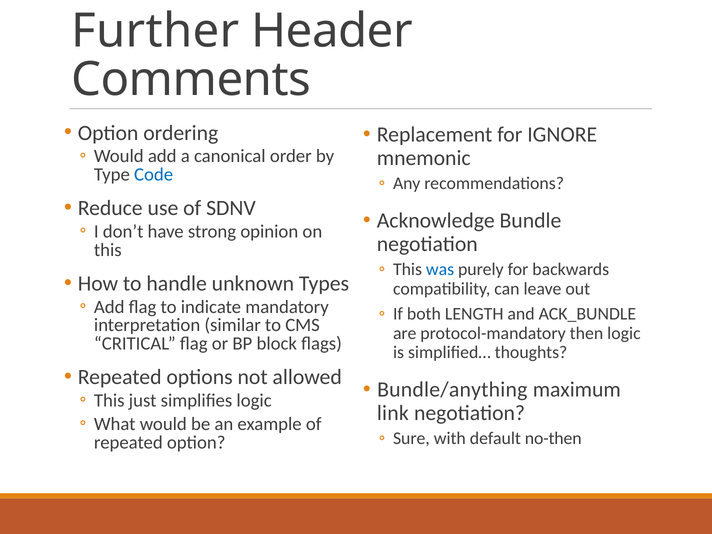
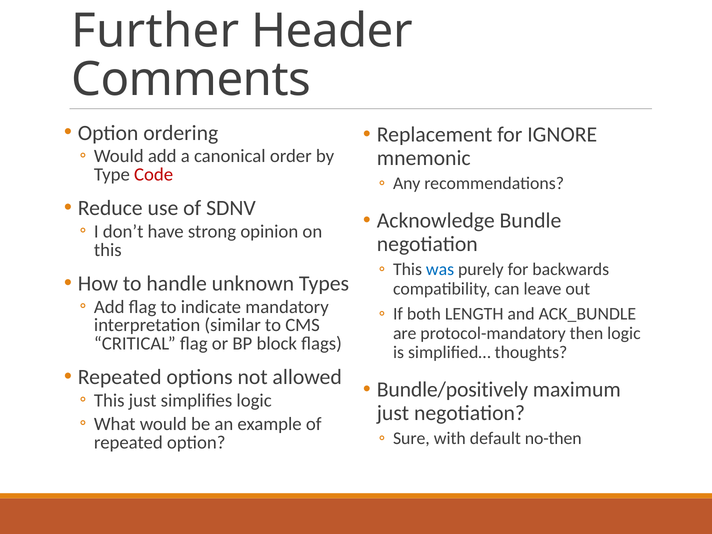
Code colour: blue -> red
Bundle/anything: Bundle/anything -> Bundle/positively
link at (393, 413): link -> just
